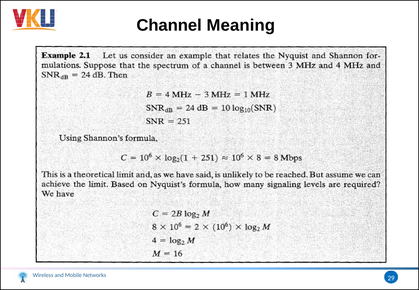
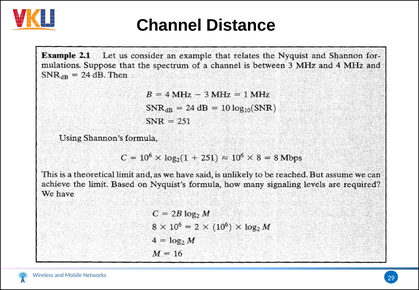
Meaning: Meaning -> Distance
